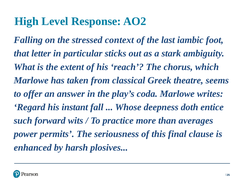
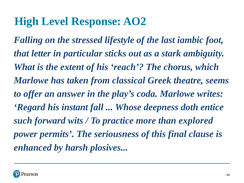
context: context -> lifestyle
averages: averages -> explored
